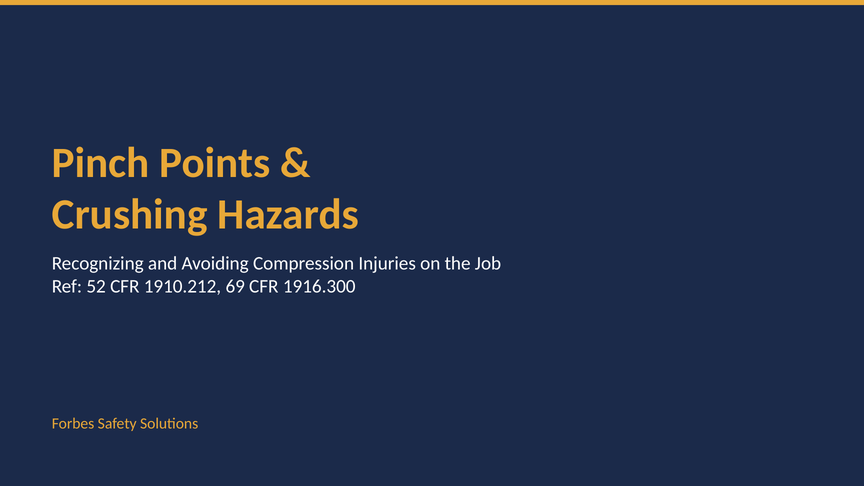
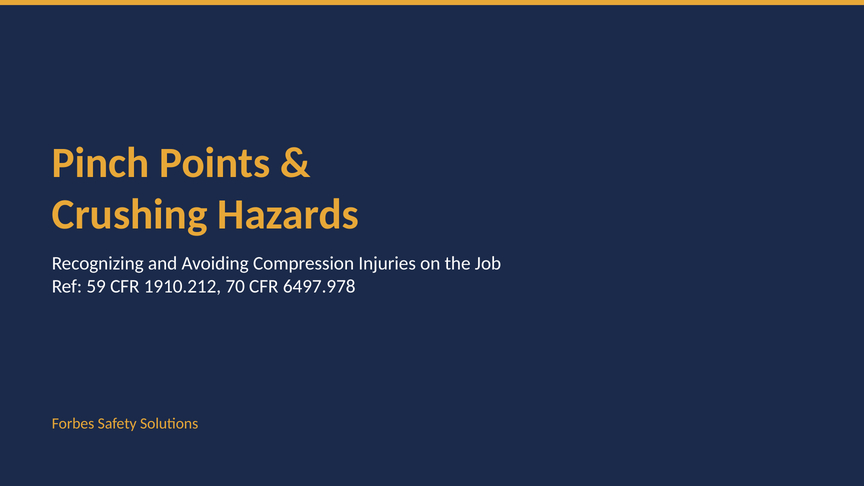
52: 52 -> 59
69: 69 -> 70
1916.300: 1916.300 -> 6497.978
